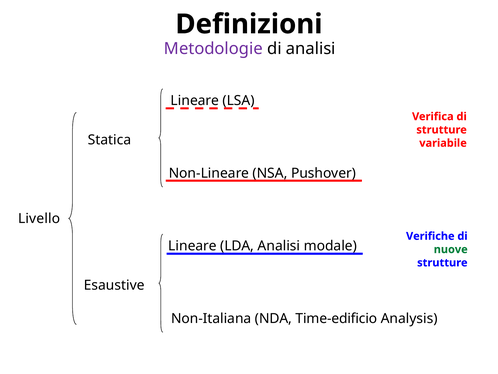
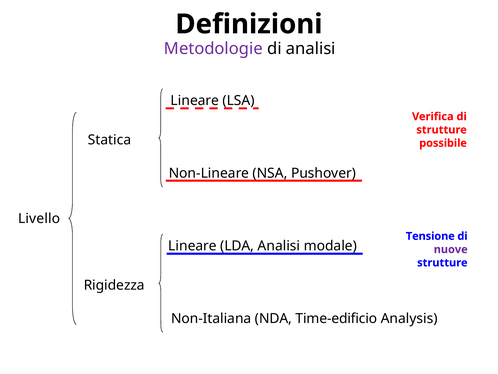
variabile: variabile -> possibile
Verifiche: Verifiche -> Tensione
nuove colour: green -> purple
Esaustive: Esaustive -> Rigidezza
